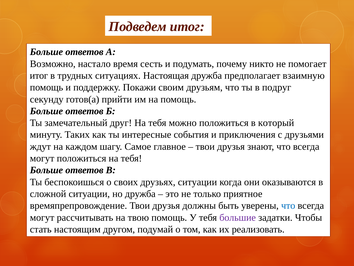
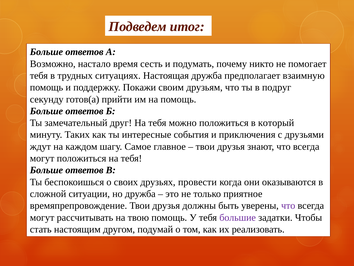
итог at (39, 75): итог -> тебя
друзьях ситуации: ситуации -> провести
что at (288, 205) colour: blue -> purple
